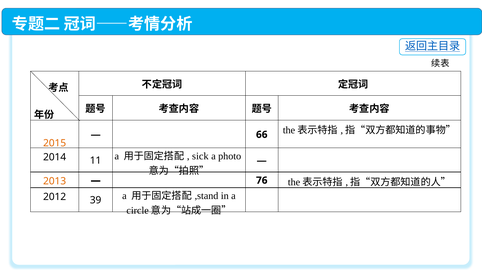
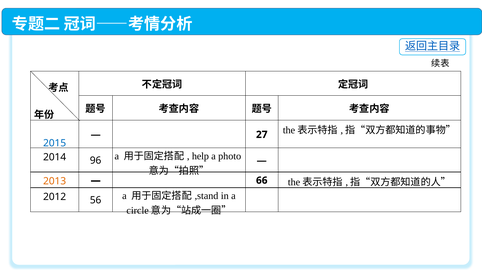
66: 66 -> 27
2015 colour: orange -> blue
sick: sick -> help
11: 11 -> 96
76: 76 -> 66
39: 39 -> 56
